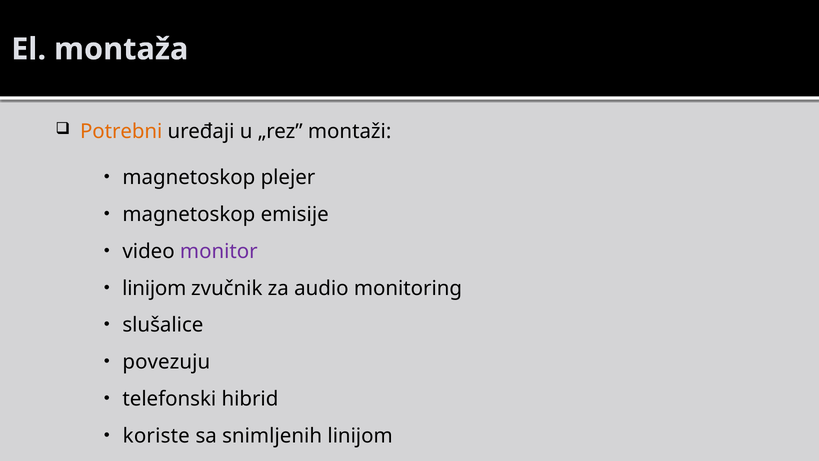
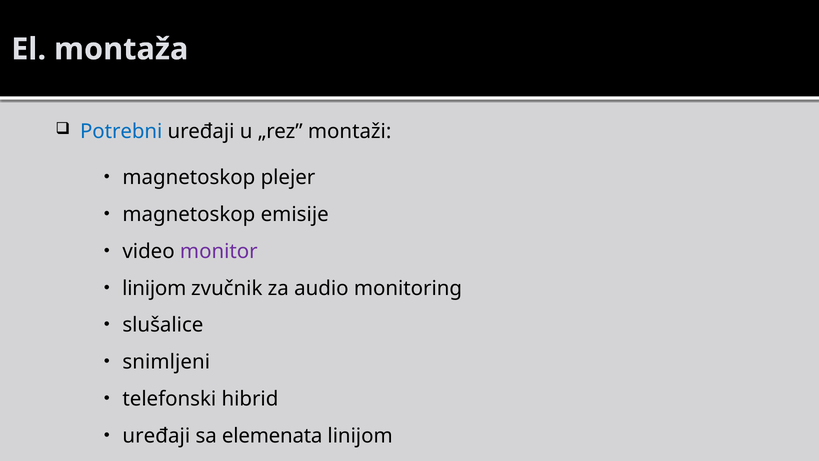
Potrebni colour: orange -> blue
povezuju: povezuju -> snimljeni
koriste at (156, 436): koriste -> uređaji
snimljenih: snimljenih -> elemenata
